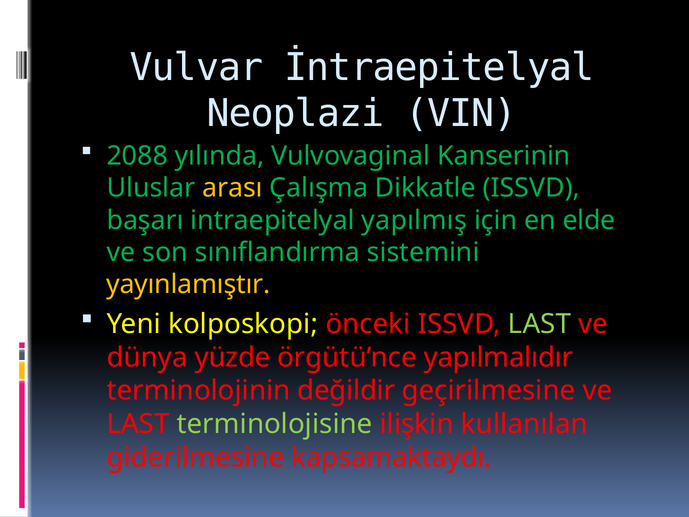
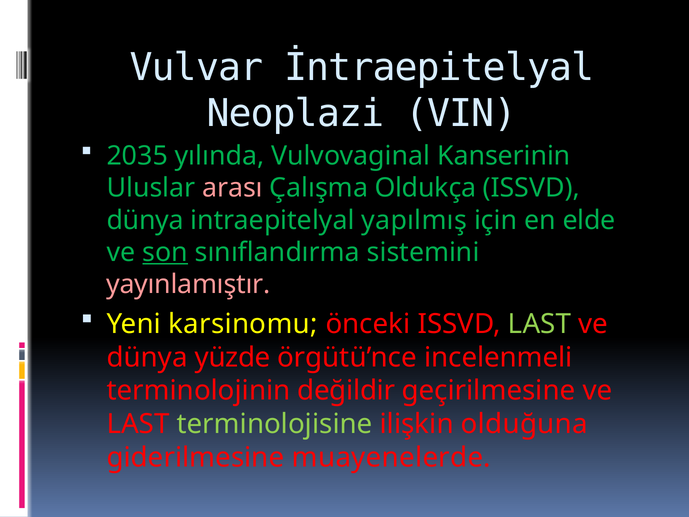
2088: 2088 -> 2035
arası colour: yellow -> pink
Dikkatle: Dikkatle -> Oldukça
başarı at (145, 220): başarı -> dünya
son underline: none -> present
yayınlamıştır colour: yellow -> pink
kolposkopi: kolposkopi -> karsinomu
yapılmalıdır: yapılmalıdır -> incelenmeli
kullanılan: kullanılan -> olduğuna
kapsamaktaydı: kapsamaktaydı -> muayenelerde
